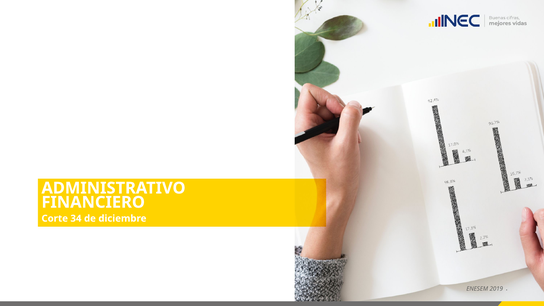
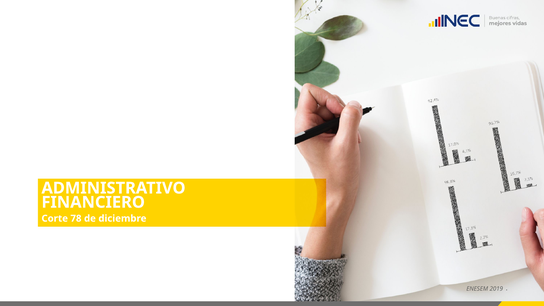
34: 34 -> 78
